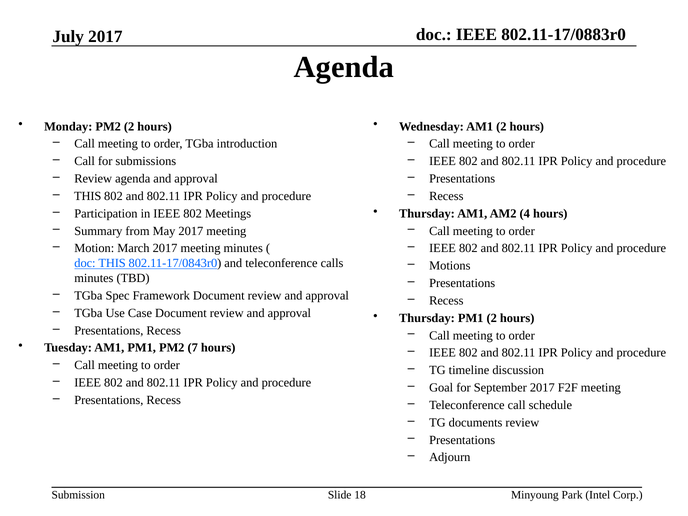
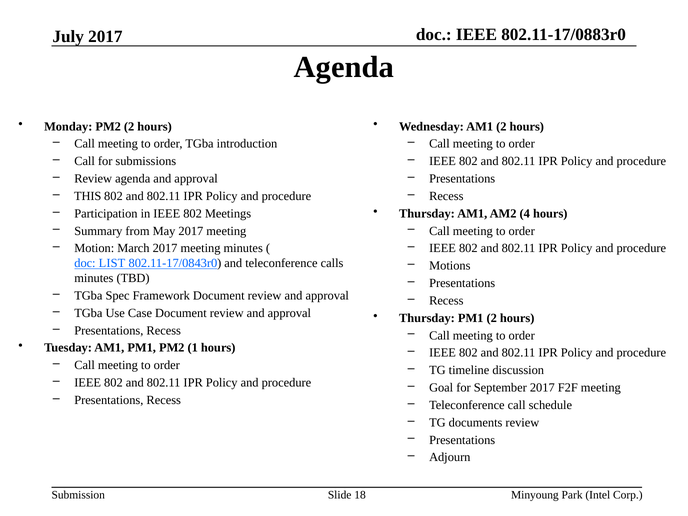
doc THIS: THIS -> LIST
7: 7 -> 1
